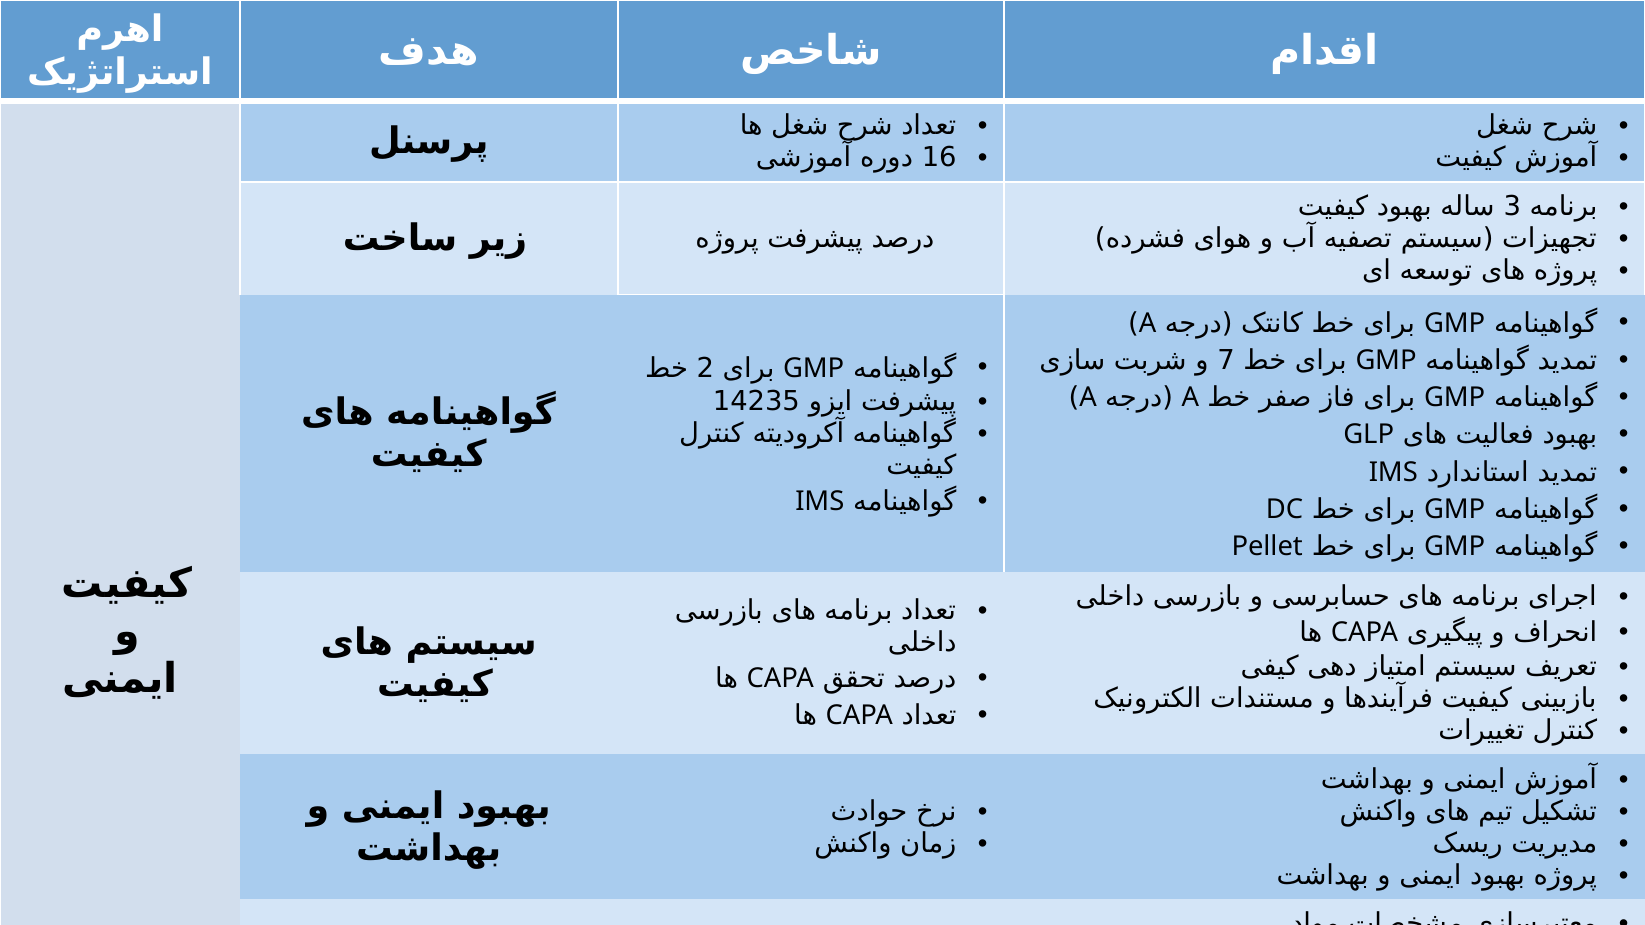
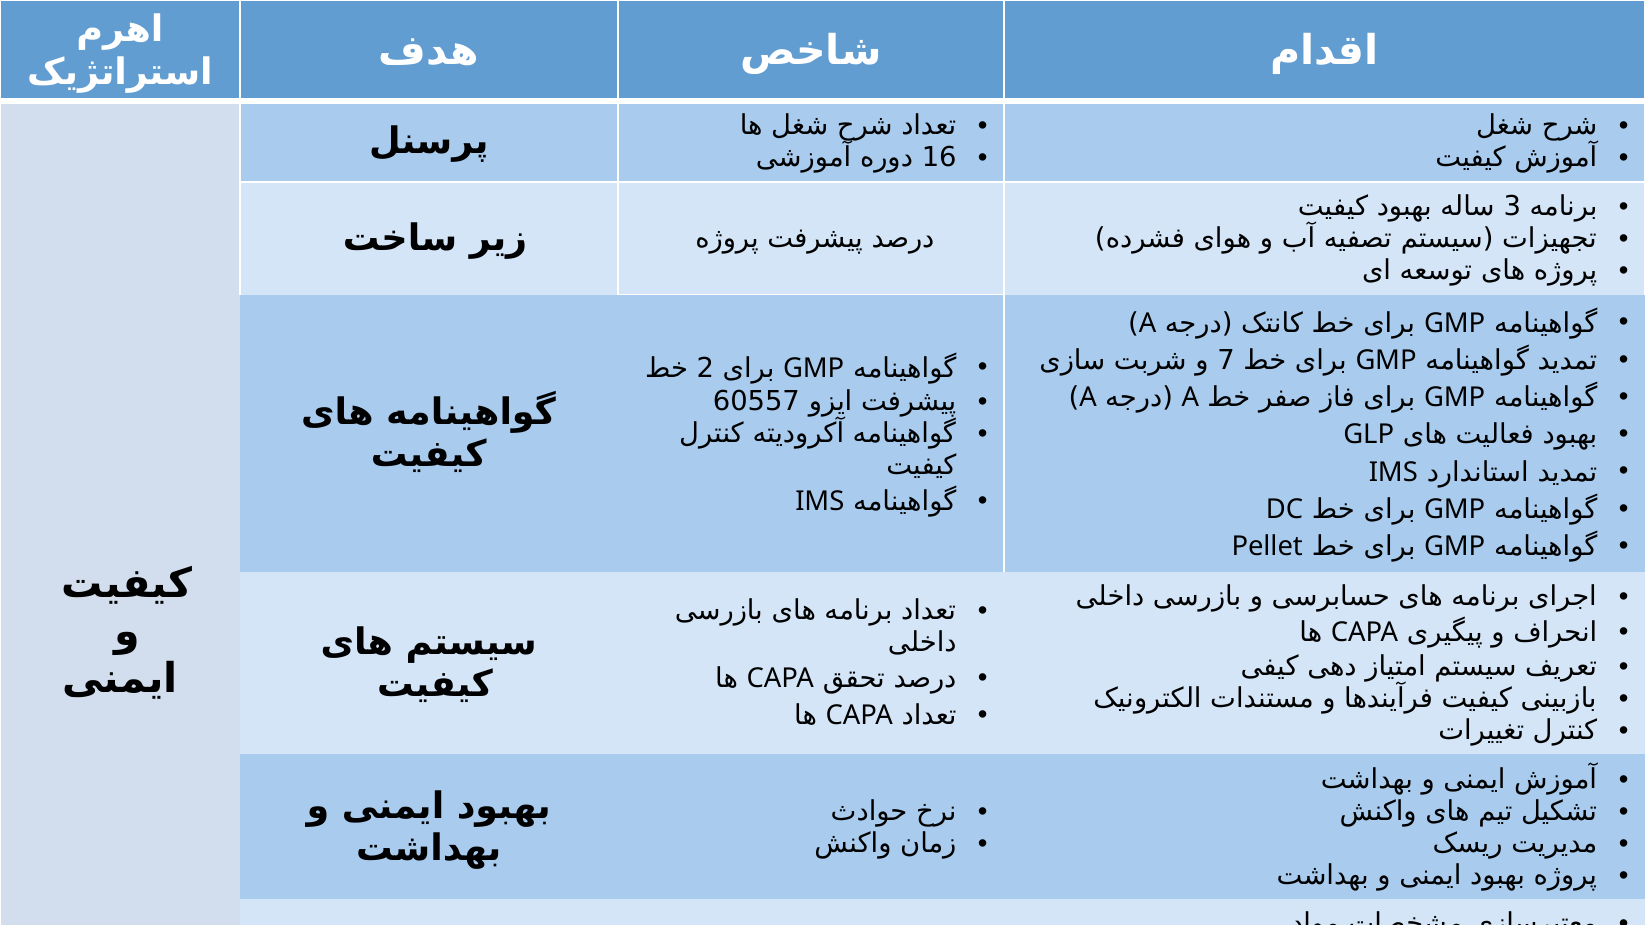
14235: 14235 -> 60557
